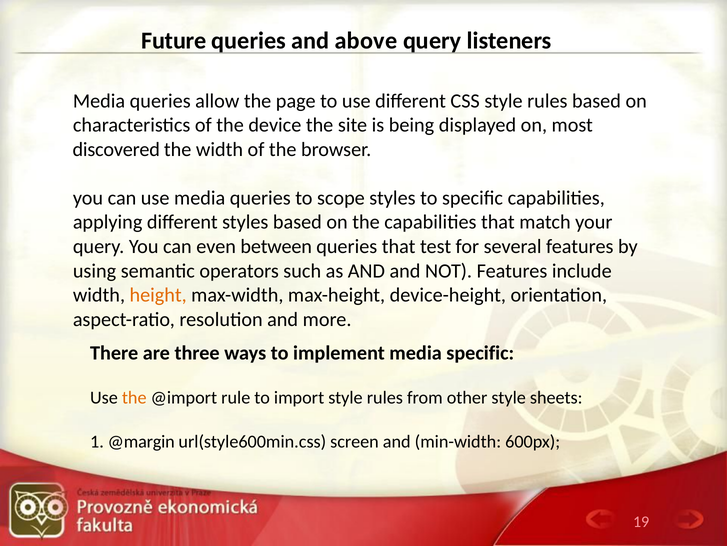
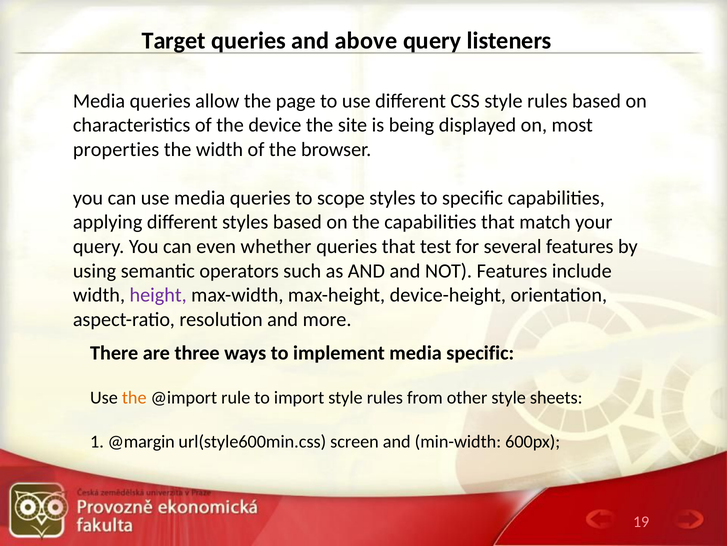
Future: Future -> Target
discovered: discovered -> properties
between: between -> whether
height colour: orange -> purple
